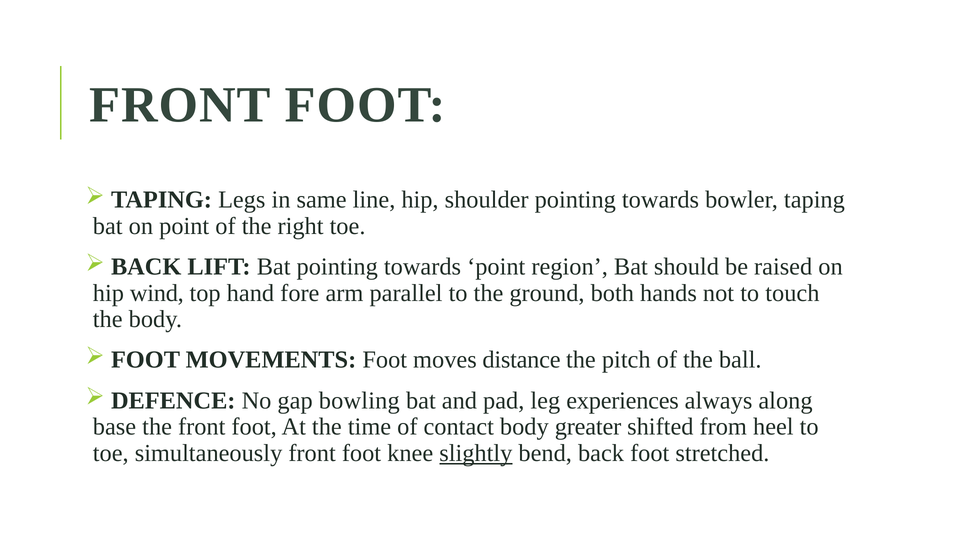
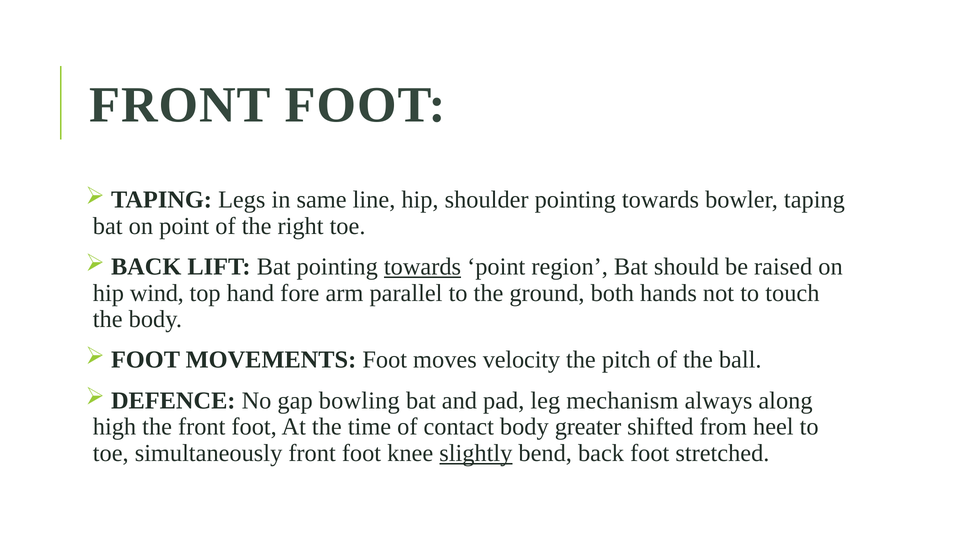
towards at (423, 266) underline: none -> present
distance: distance -> velocity
experiences: experiences -> mechanism
base: base -> high
